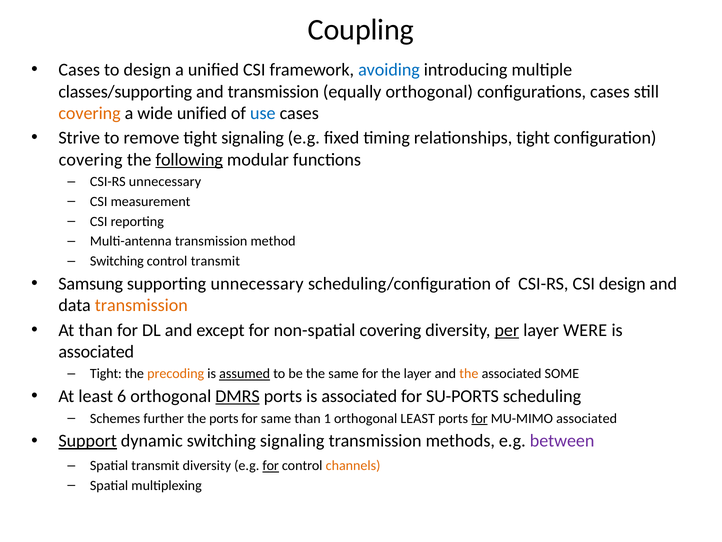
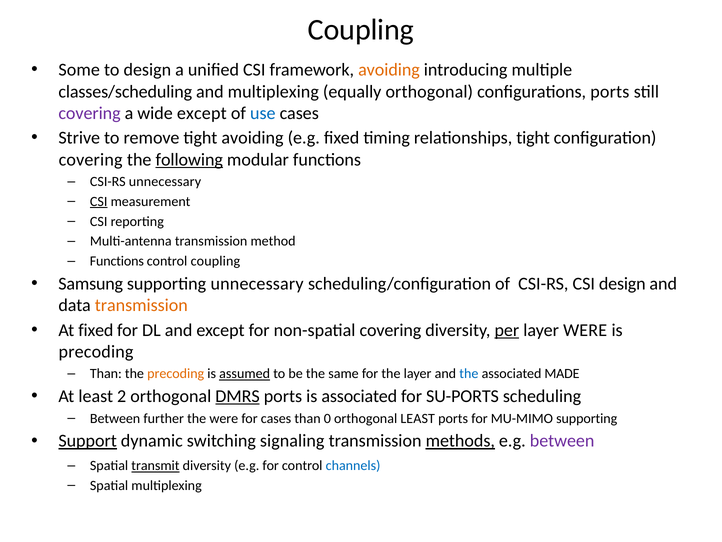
Cases at (79, 70): Cases -> Some
avoiding at (389, 70) colour: blue -> orange
classes/supporting: classes/supporting -> classes/scheduling
and transmission: transmission -> multiplexing
configurations cases: cases -> ports
covering at (90, 113) colour: orange -> purple
wide unified: unified -> except
tight signaling: signaling -> avoiding
CSI at (99, 201) underline: none -> present
Switching at (117, 261): Switching -> Functions
control transmit: transmit -> coupling
At than: than -> fixed
associated at (96, 352): associated -> precoding
Tight at (106, 374): Tight -> Than
the at (469, 374) colour: orange -> blue
SOME: SOME -> MADE
6: 6 -> 2
Schemes at (115, 418): Schemes -> Between
the ports: ports -> were
for same: same -> cases
1: 1 -> 0
for at (479, 418) underline: present -> none
MU-MIMO associated: associated -> supporting
methods underline: none -> present
transmit at (155, 465) underline: none -> present
for at (271, 465) underline: present -> none
channels colour: orange -> blue
